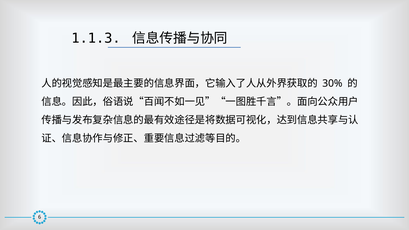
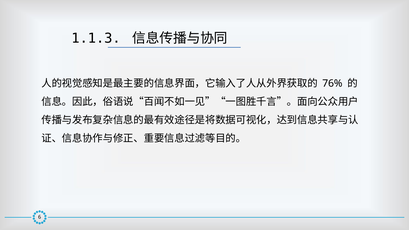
30%: 30% -> 76%
